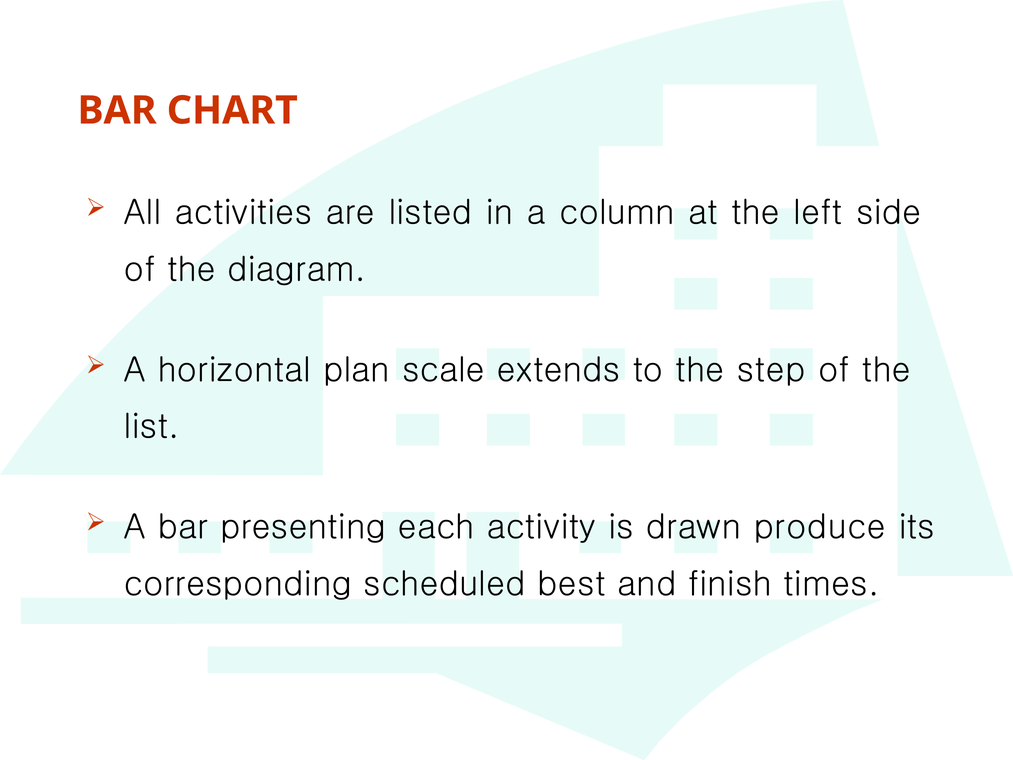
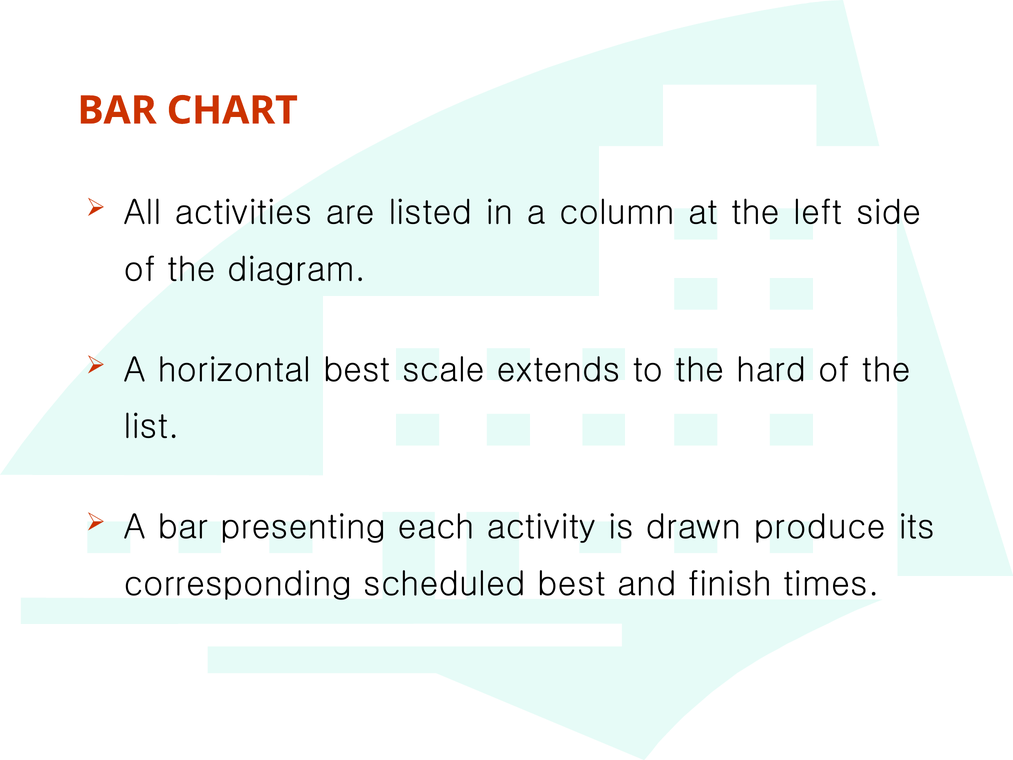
horizontal plan: plan -> best
step: step -> hard
